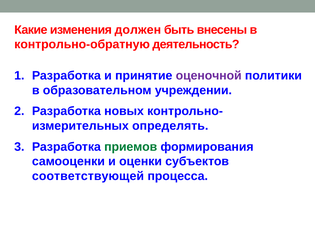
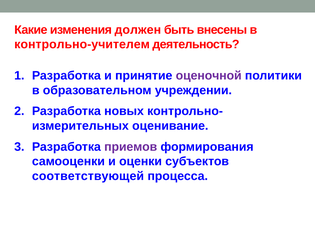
контрольно-обратную: контрольно-обратную -> контрольно-учителем
определять: определять -> оценивание
приемов colour: green -> purple
